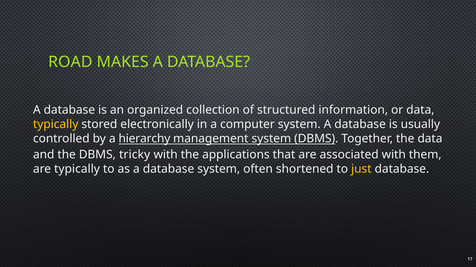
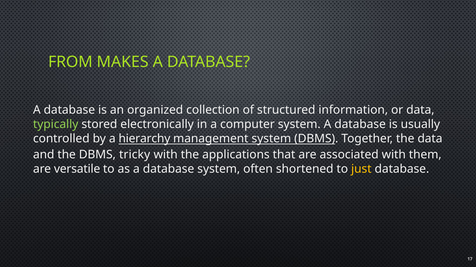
ROAD: ROAD -> FROM
typically at (56, 125) colour: yellow -> light green
are typically: typically -> versatile
